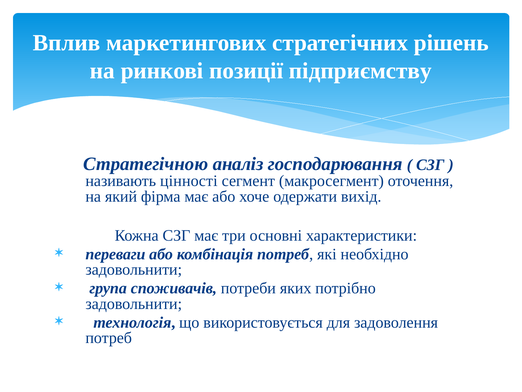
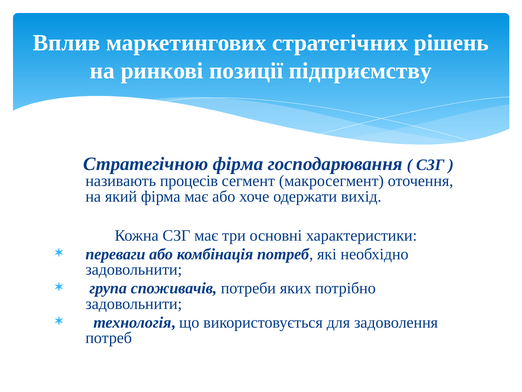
Стратегічною аналіз: аналіз -> фірма
цінності: цінності -> процесів
